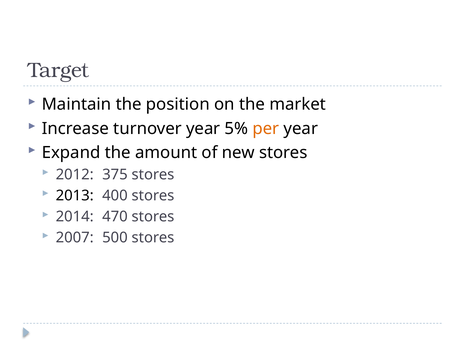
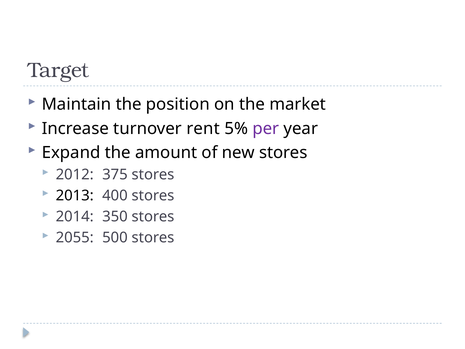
turnover year: year -> rent
per colour: orange -> purple
470: 470 -> 350
2007: 2007 -> 2055
